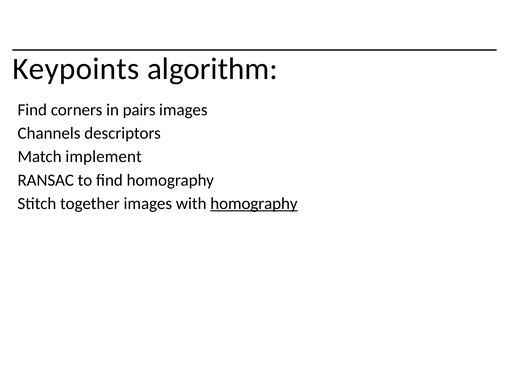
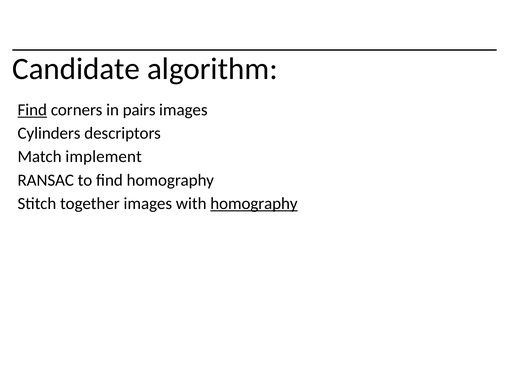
Keypoints: Keypoints -> Candidate
Find at (32, 110) underline: none -> present
Channels: Channels -> Cylinders
